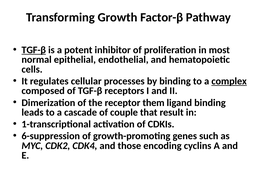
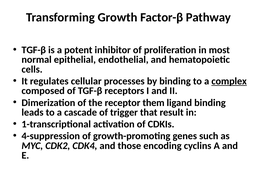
TGF-β at (34, 50) underline: present -> none
couple: couple -> trigger
6-suppression: 6-suppression -> 4-suppression
